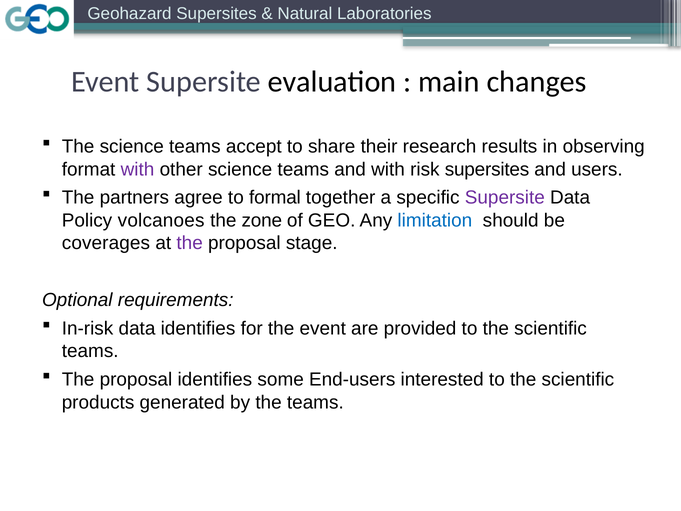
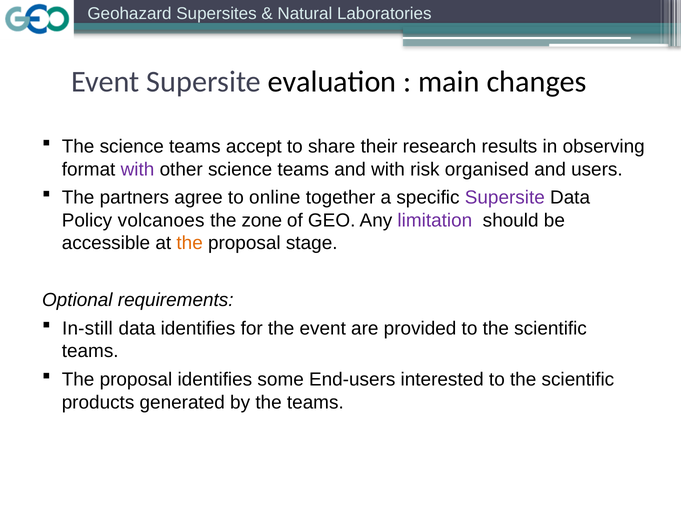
risk supersites: supersites -> organised
formal: formal -> online
limitation colour: blue -> purple
coverages: coverages -> accessible
the at (190, 243) colour: purple -> orange
In-risk: In-risk -> In-still
